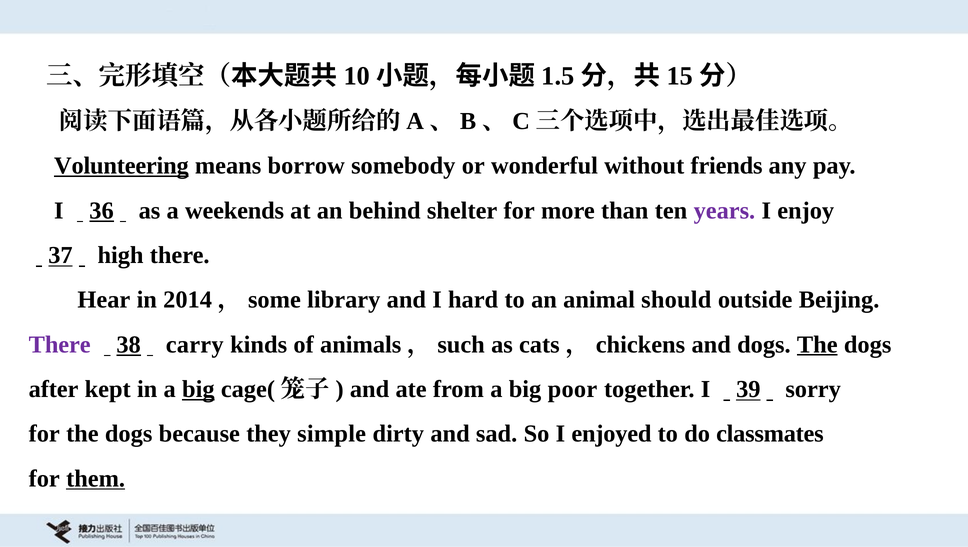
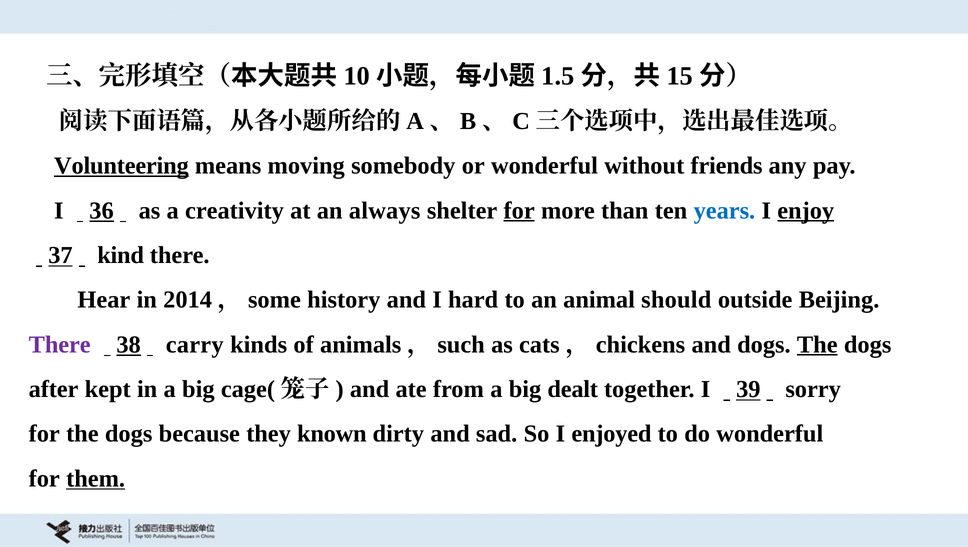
borrow: borrow -> moving
weekends: weekends -> creativity
behind: behind -> always
for at (519, 211) underline: none -> present
years colour: purple -> blue
enjoy underline: none -> present
high: high -> kind
library: library -> history
big at (198, 389) underline: present -> none
poor: poor -> dealt
simple: simple -> known
do classmates: classmates -> wonderful
